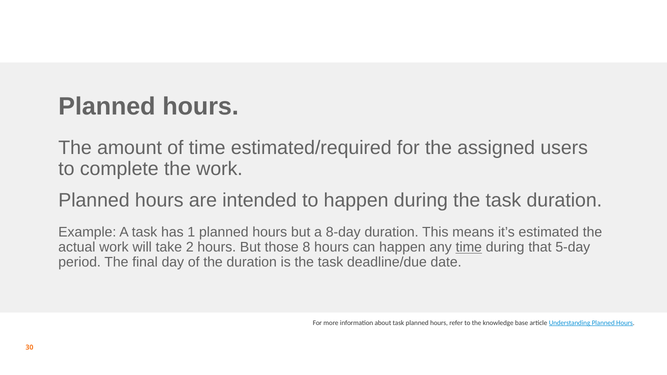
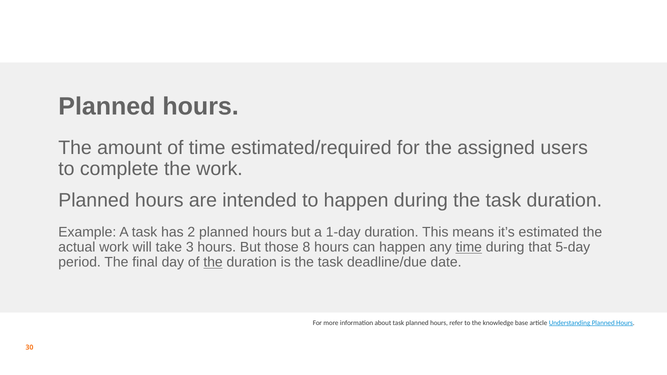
1: 1 -> 2
8-day: 8-day -> 1-day
2: 2 -> 3
the at (213, 262) underline: none -> present
